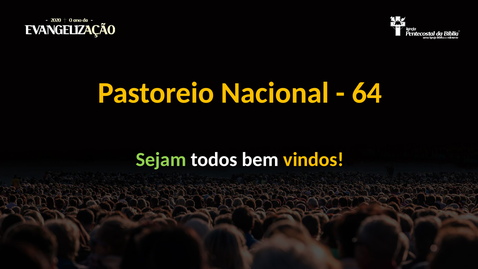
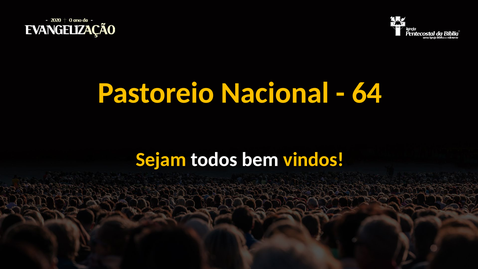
Sejam colour: light green -> yellow
